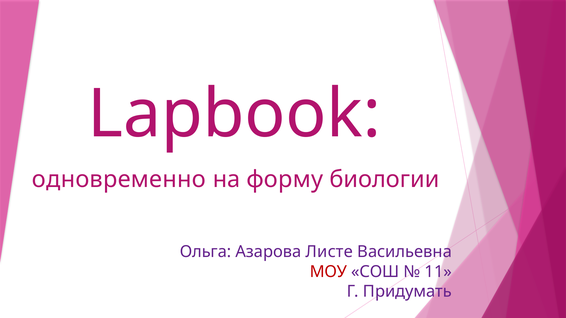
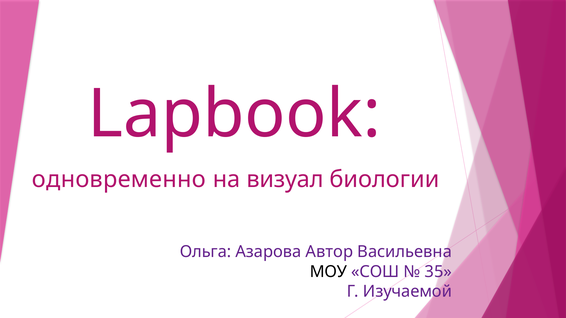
форму: форму -> визуал
Листе: Листе -> Автор
МОУ colour: red -> black
11: 11 -> 35
Придумать: Придумать -> Изучаемой
